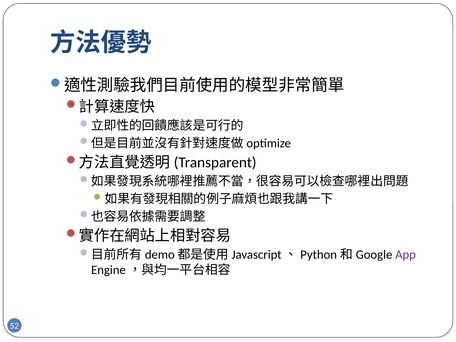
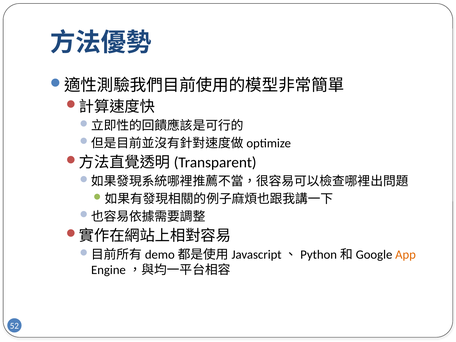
App colour: purple -> orange
